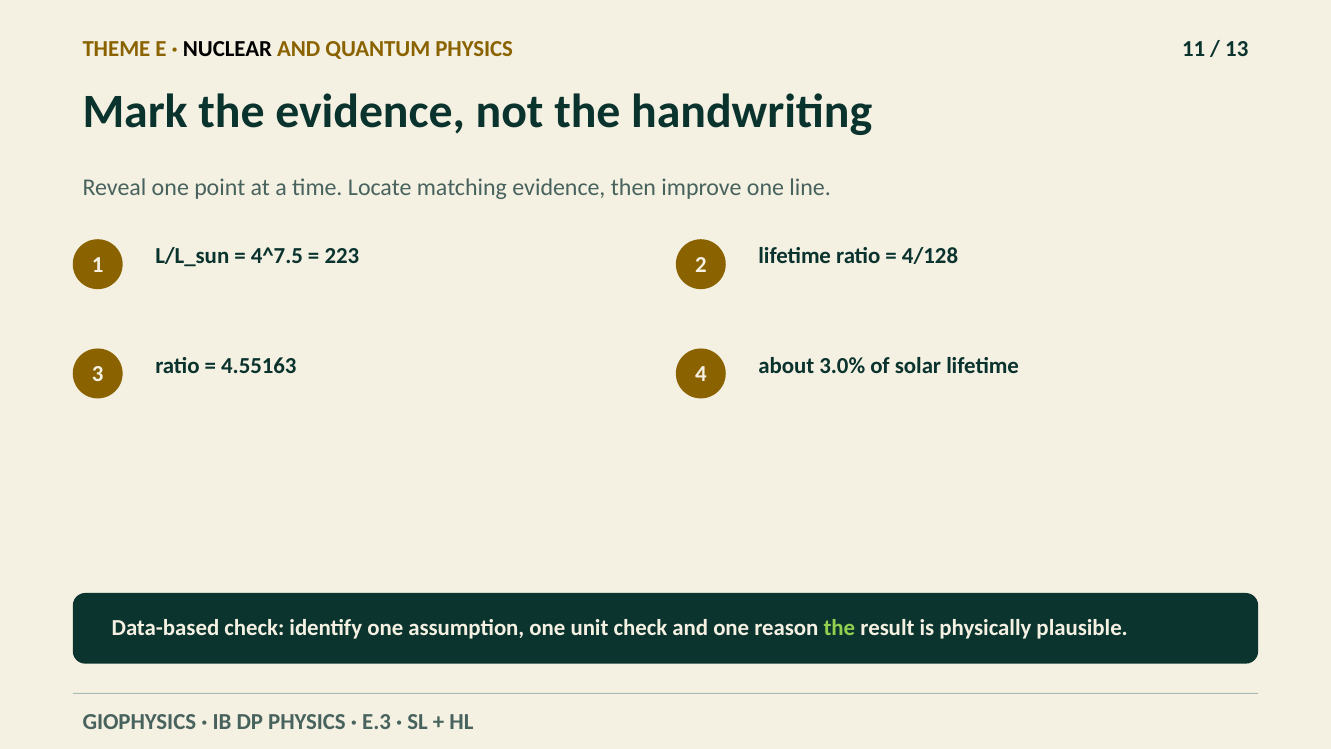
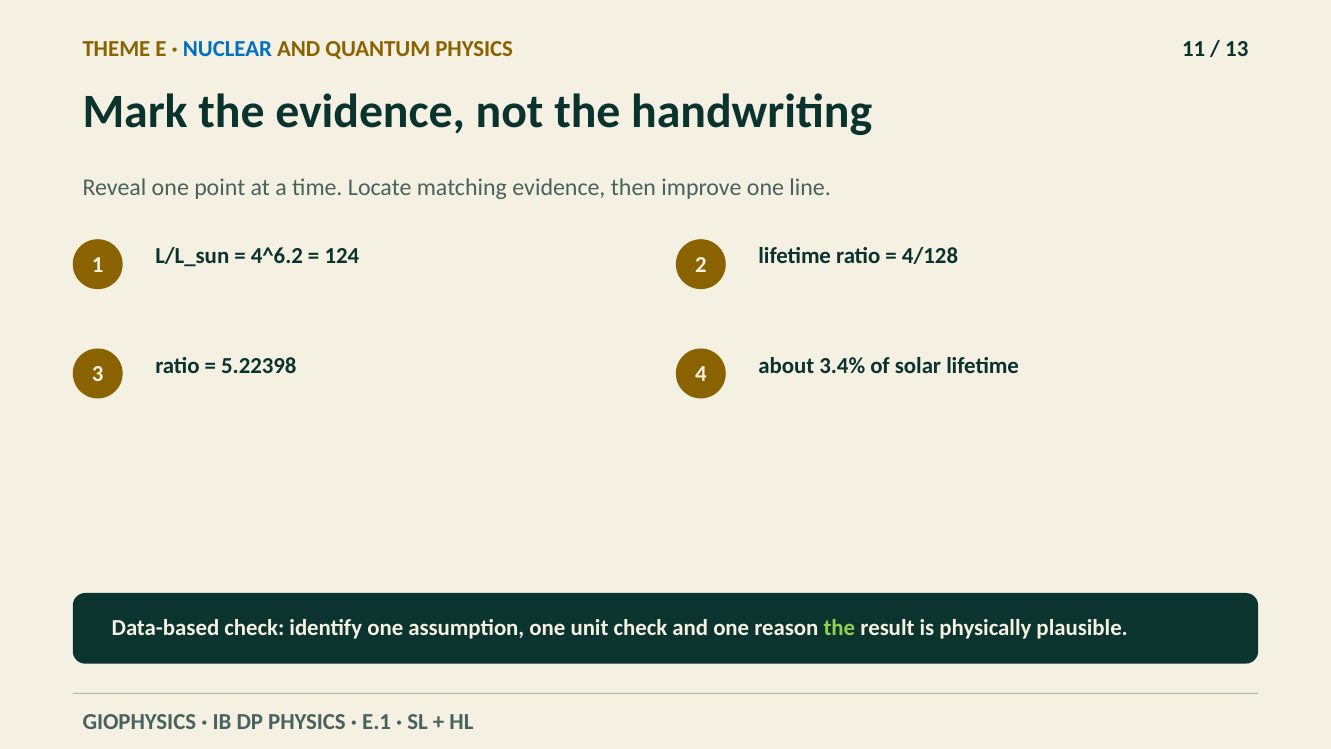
NUCLEAR colour: black -> blue
4^7.5: 4^7.5 -> 4^6.2
223: 223 -> 124
4.55163: 4.55163 -> 5.22398
3.0%: 3.0% -> 3.4%
E.3: E.3 -> E.1
